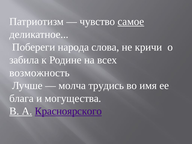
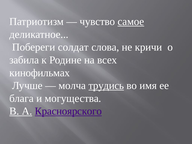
народа: народа -> солдат
возможность: возможность -> кинофильмах
трудись underline: none -> present
